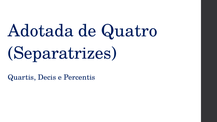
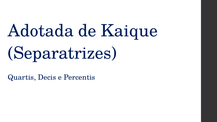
Quatro: Quatro -> Kaique
